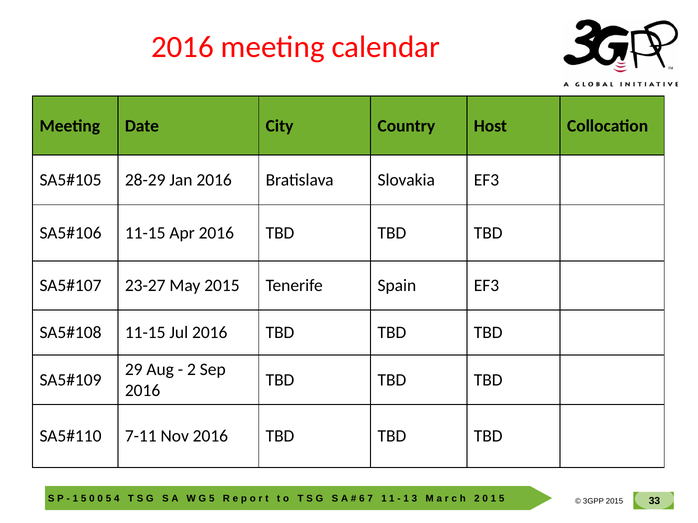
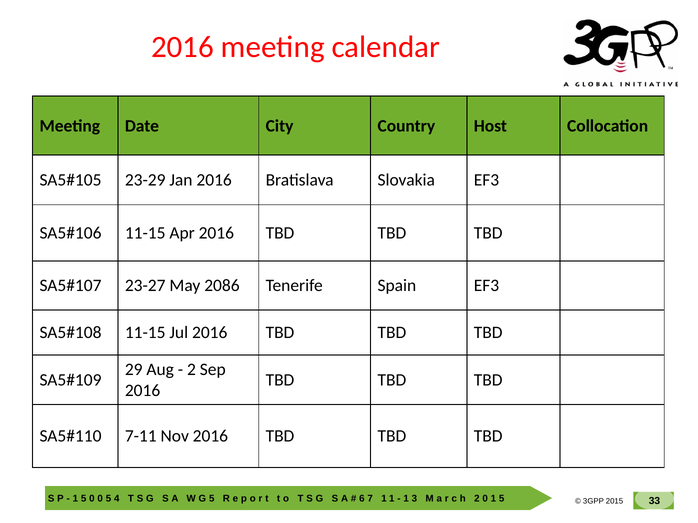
28-29: 28-29 -> 23-29
May 2015: 2015 -> 2086
